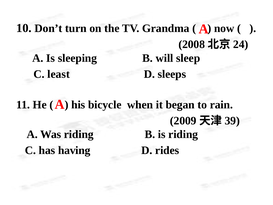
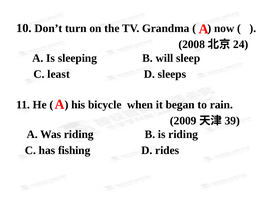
having: having -> fishing
